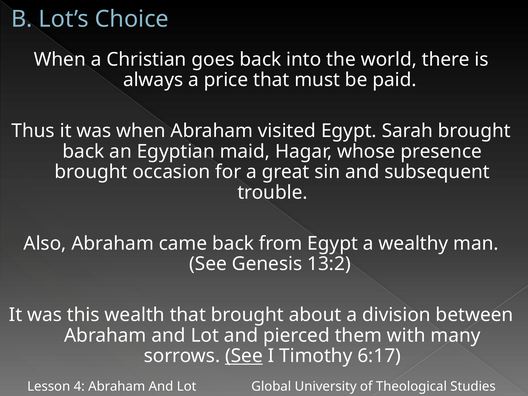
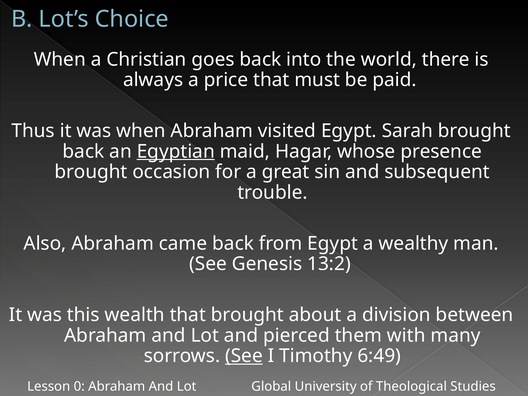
Egyptian underline: none -> present
6:17: 6:17 -> 6:49
4: 4 -> 0
